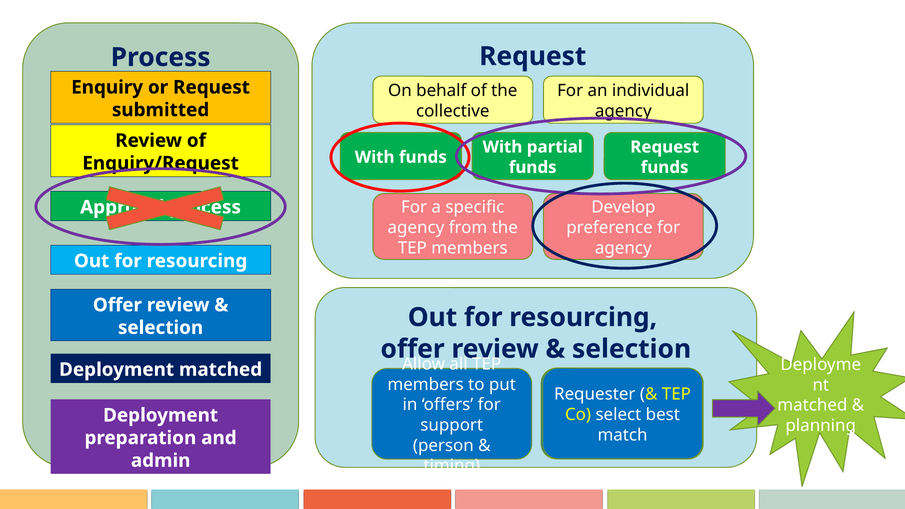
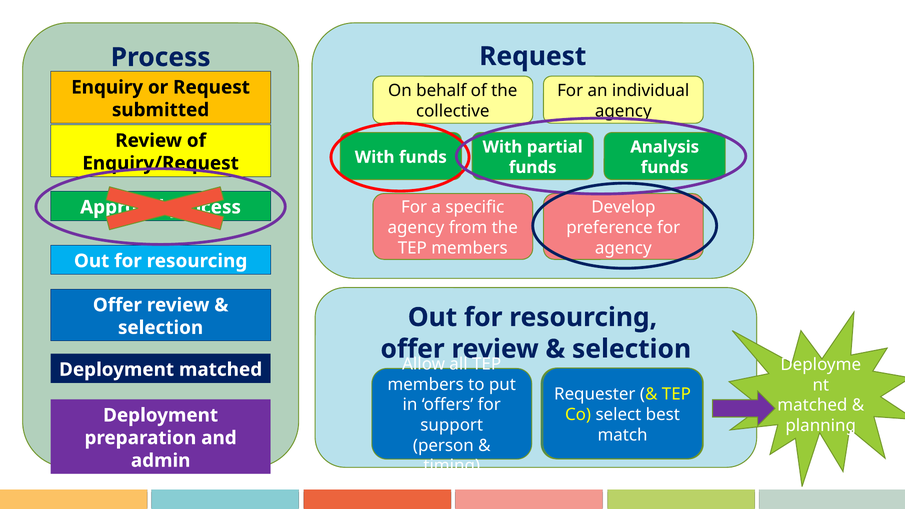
Request at (665, 147): Request -> Analysis
